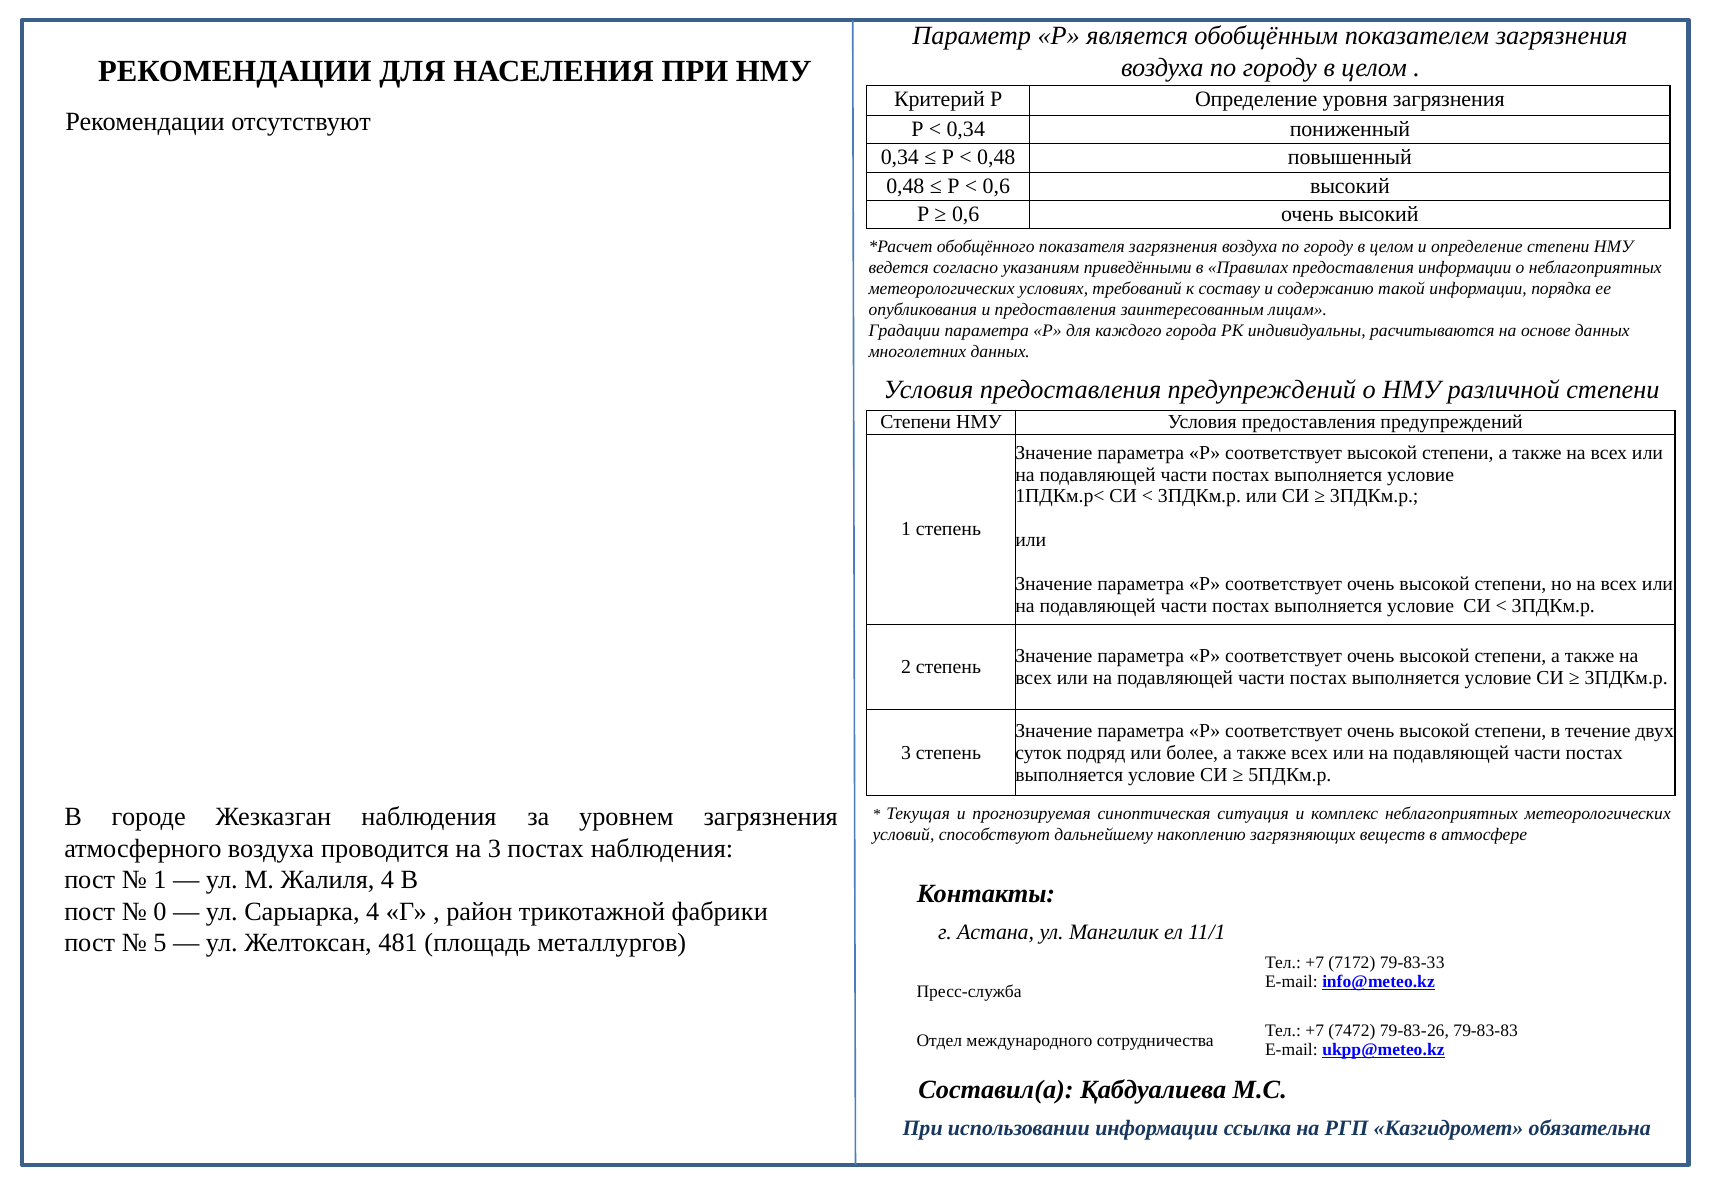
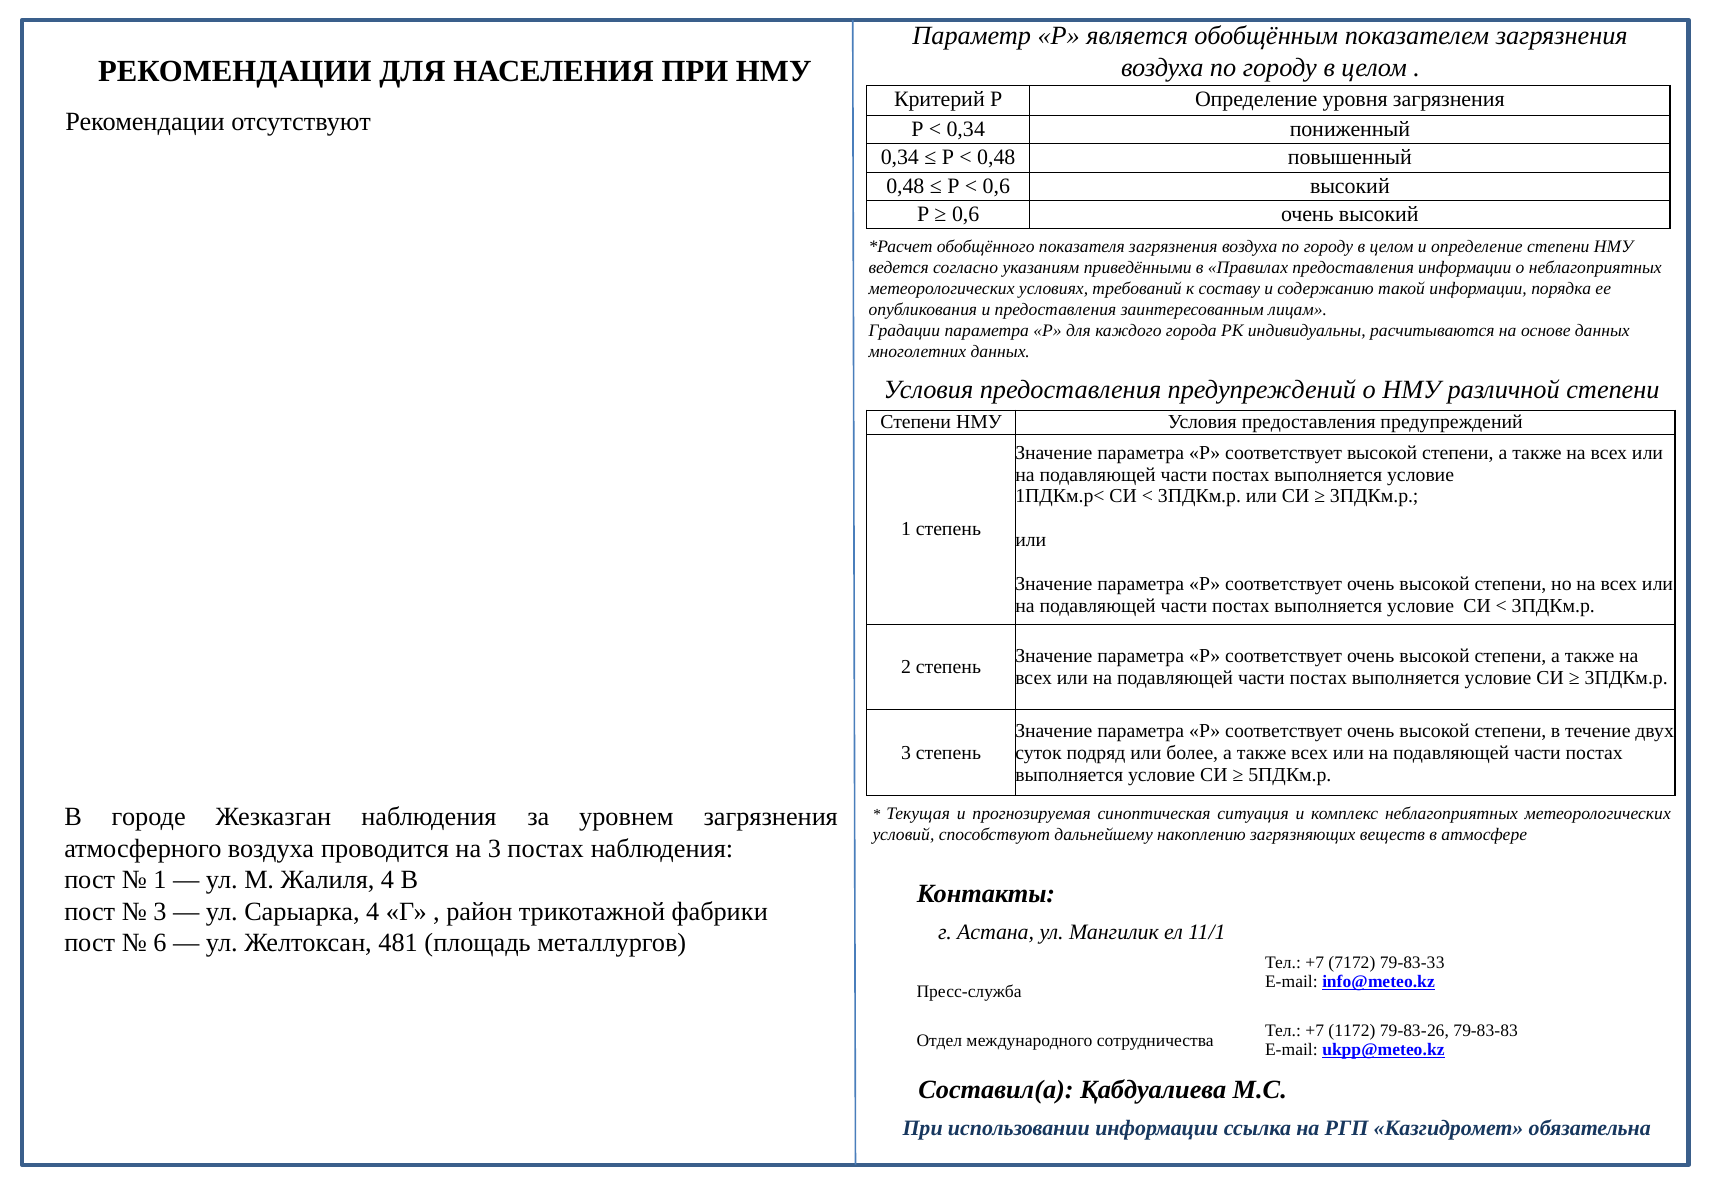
0 at (160, 911): 0 -> 3
5: 5 -> 6
7472: 7472 -> 1172
